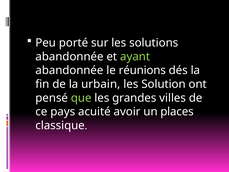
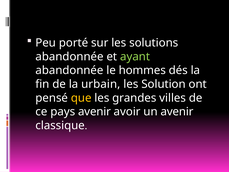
réunions: réunions -> hommes
que colour: light green -> yellow
pays acuité: acuité -> avenir
un places: places -> avenir
